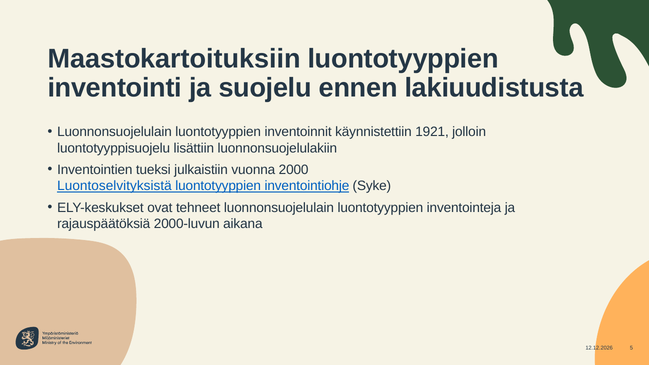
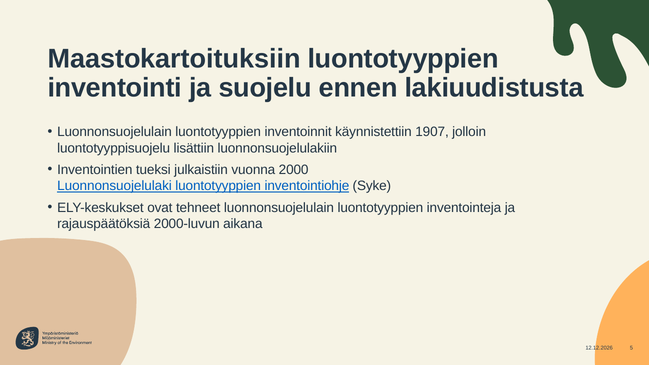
1921: 1921 -> 1907
Luontoselvityksistä: Luontoselvityksistä -> Luonnonsuojelulaki
